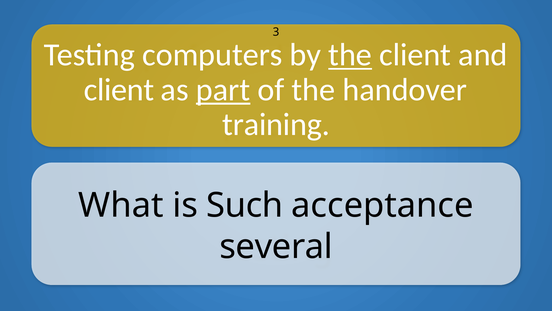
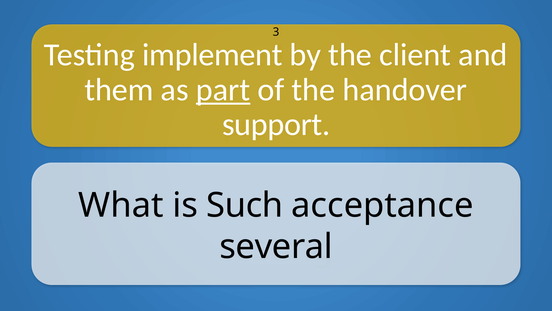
computers: computers -> implement
the at (350, 55) underline: present -> none
client at (119, 90): client -> them
training: training -> support
